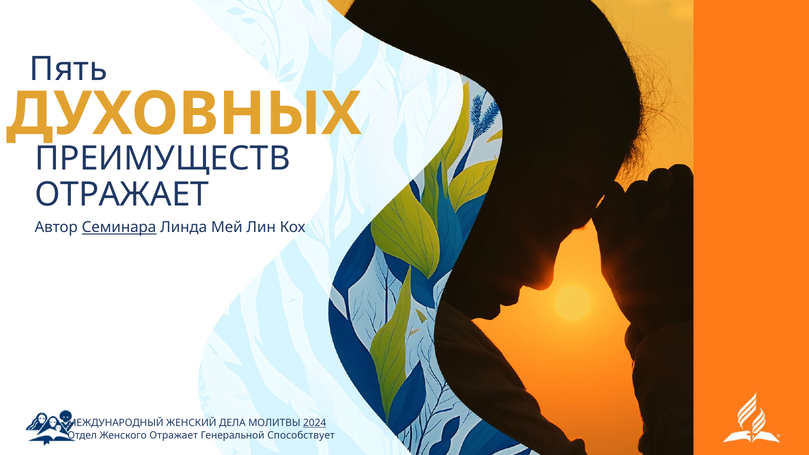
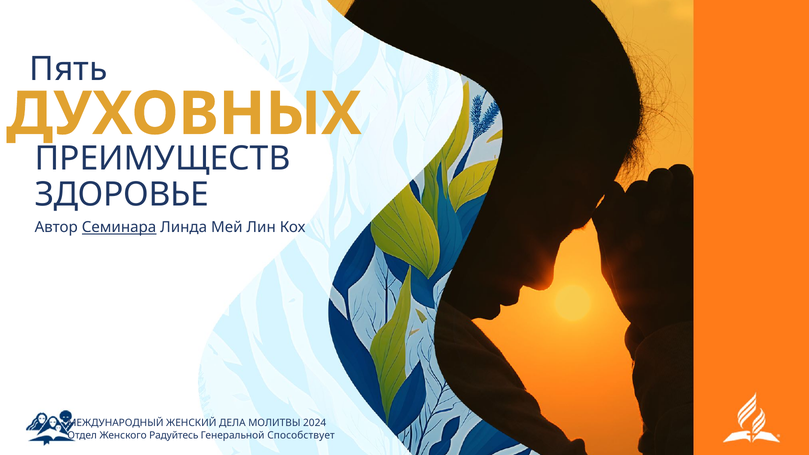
ОТРАЖАЕТ at (122, 195): ОТРАЖАЕТ -> ЗДОРОВЬЕ
2024 underline: present -> none
Женского Отражает: Отражает -> Радуйтесь
